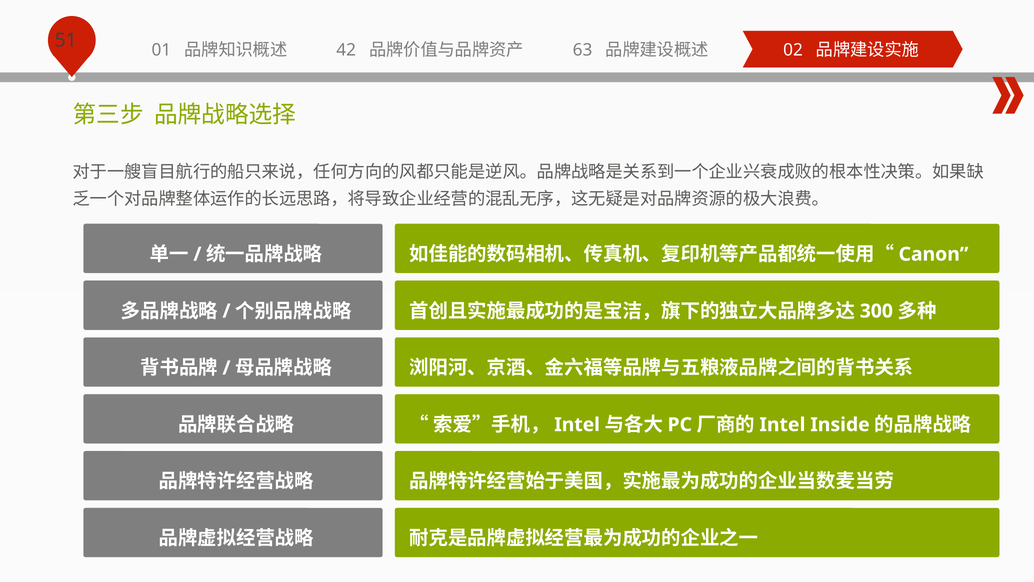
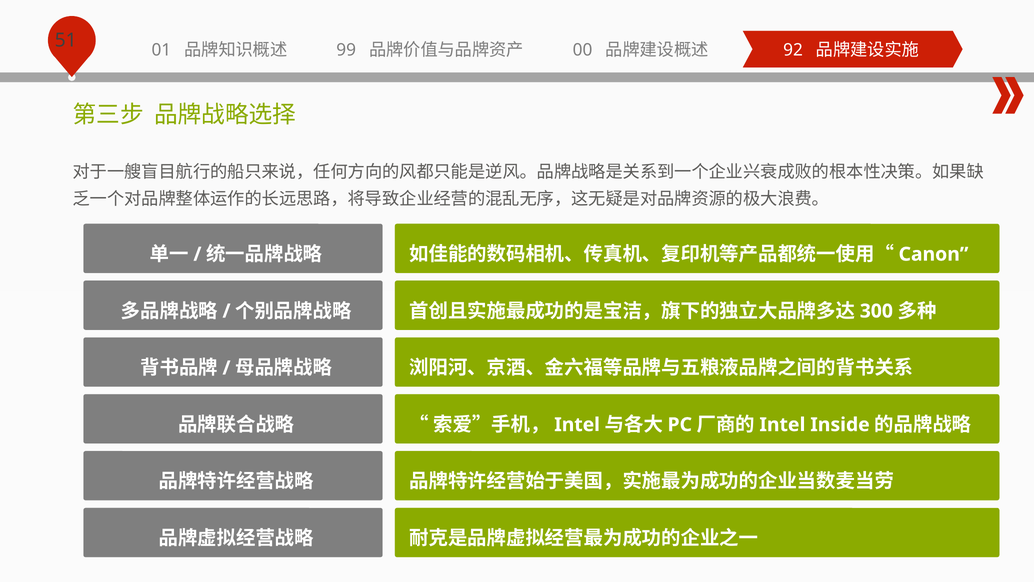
02: 02 -> 92
42: 42 -> 99
63: 63 -> 00
